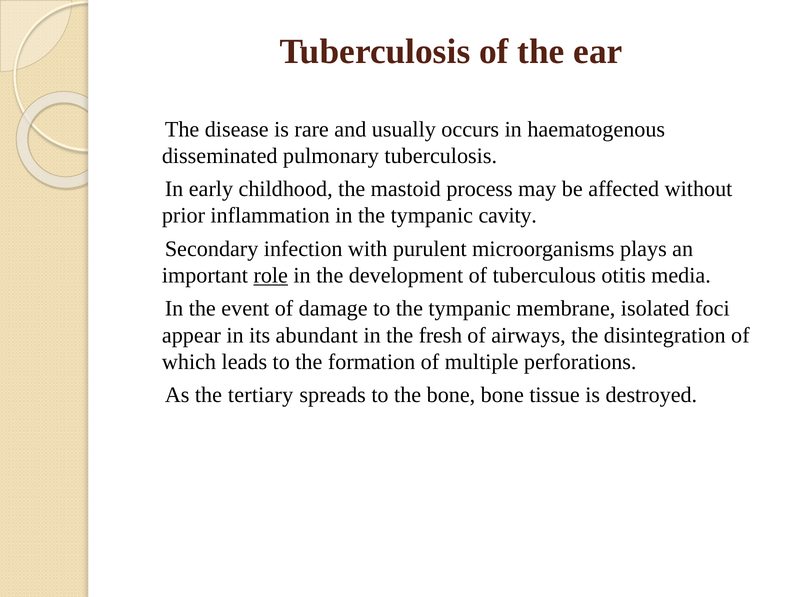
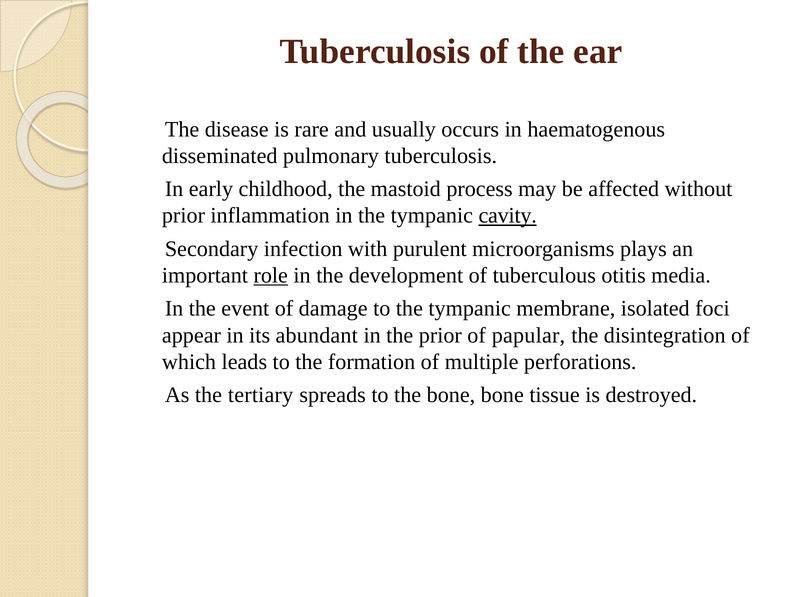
cavity underline: none -> present
the fresh: fresh -> prior
airways: airways -> papular
